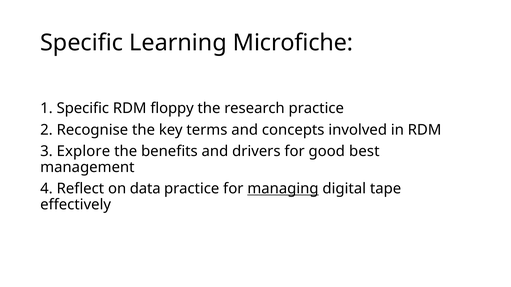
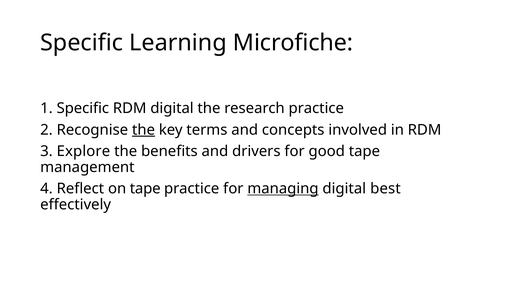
RDM floppy: floppy -> digital
the at (144, 130) underline: none -> present
good best: best -> tape
on data: data -> tape
tape: tape -> best
